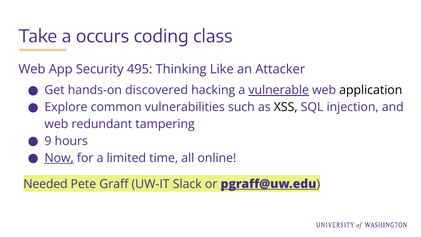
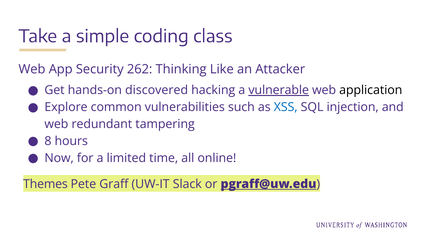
occurs: occurs -> simple
495: 495 -> 262
XSS colour: black -> blue
9: 9 -> 8
Now underline: present -> none
Needed: Needed -> Themes
